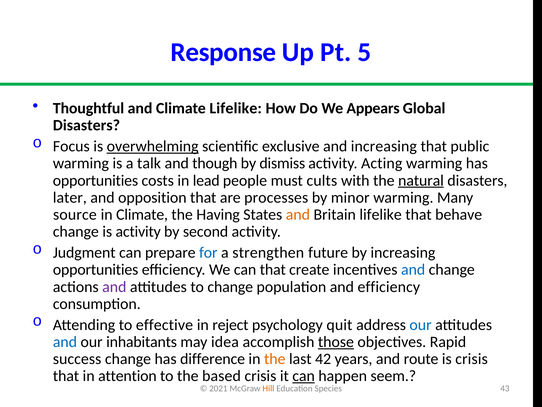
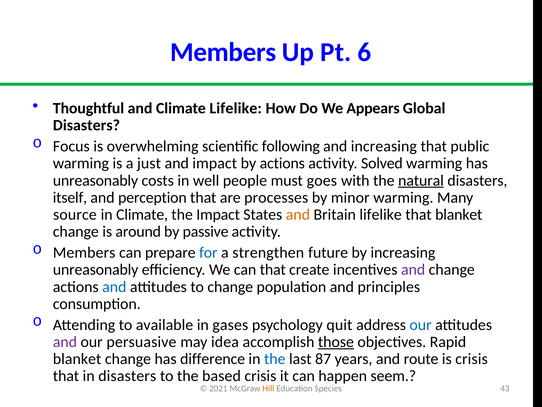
Response at (223, 52): Response -> Members
5: 5 -> 6
overwhelming underline: present -> none
exclusive: exclusive -> following
talk: talk -> just
and though: though -> impact
by dismiss: dismiss -> actions
Acting: Acting -> Solved
opportunities at (95, 180): opportunities -> unreasonably
lead: lead -> well
cults: cults -> goes
later: later -> itself
opposition: opposition -> perception
the Having: Having -> Impact
that behave: behave -> blanket
is activity: activity -> around
second: second -> passive
Judgment at (84, 252): Judgment -> Members
opportunities at (96, 269): opportunities -> unreasonably
and at (413, 269) colour: blue -> purple
and at (114, 286) colour: purple -> blue
and efficiency: efficiency -> principles
effective: effective -> available
reject: reject -> gases
and at (65, 341) colour: blue -> purple
inhabitants: inhabitants -> persuasive
success at (77, 359): success -> blanket
the at (275, 359) colour: orange -> blue
42: 42 -> 87
in attention: attention -> disasters
can at (304, 376) underline: present -> none
